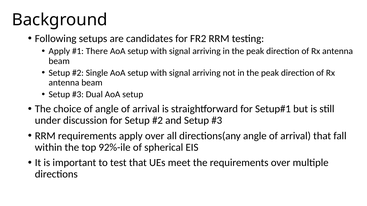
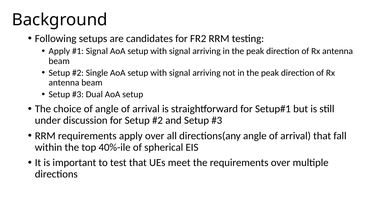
There at (97, 51): There -> Signal
92%-ile: 92%-ile -> 40%-ile
